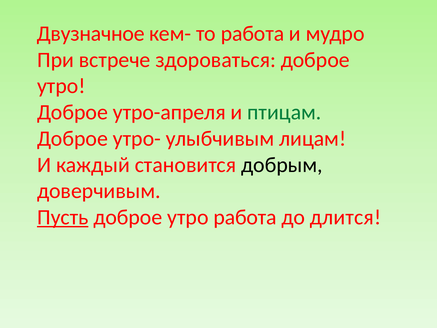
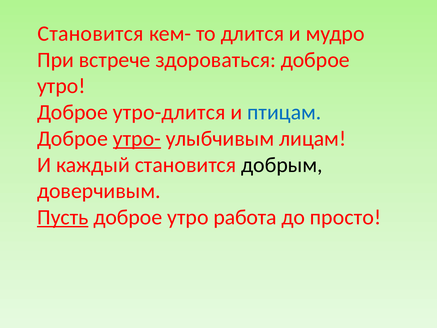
Двузначное at (91, 34): Двузначное -> Становится
то работа: работа -> длится
утро-апреля: утро-апреля -> утро-длится
птицам colour: green -> blue
утро- underline: none -> present
длится: длится -> просто
